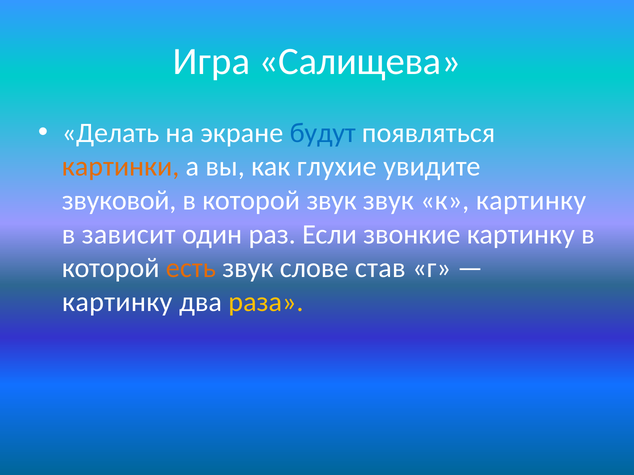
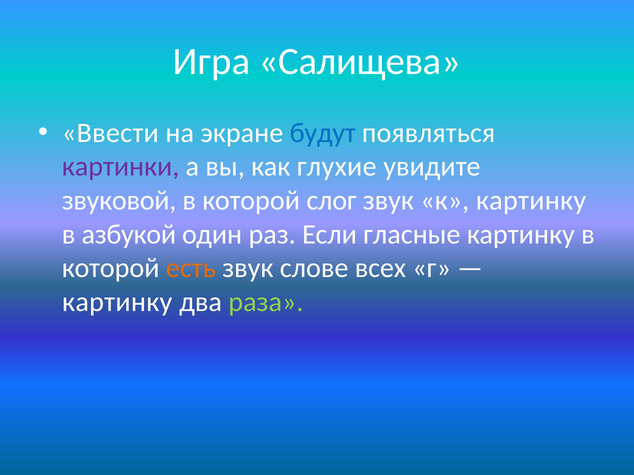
Делать: Делать -> Ввести
картинки colour: orange -> purple
которой звук: звук -> слог
зависит: зависит -> азбукой
звонкие: звонкие -> гласные
став: став -> всех
раза colour: yellow -> light green
